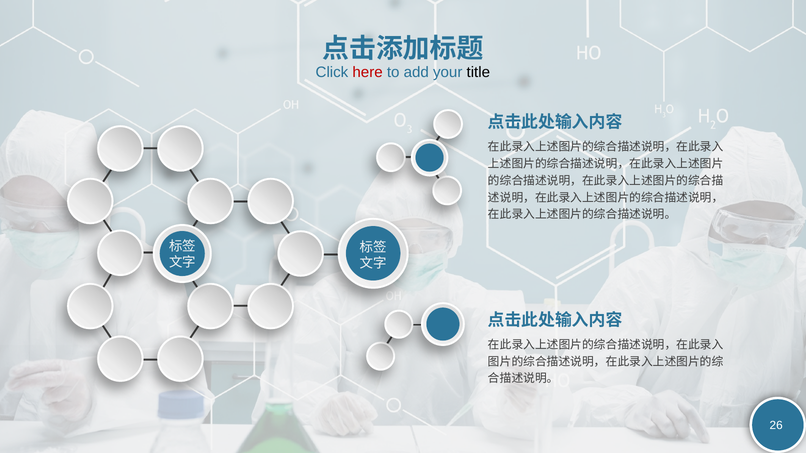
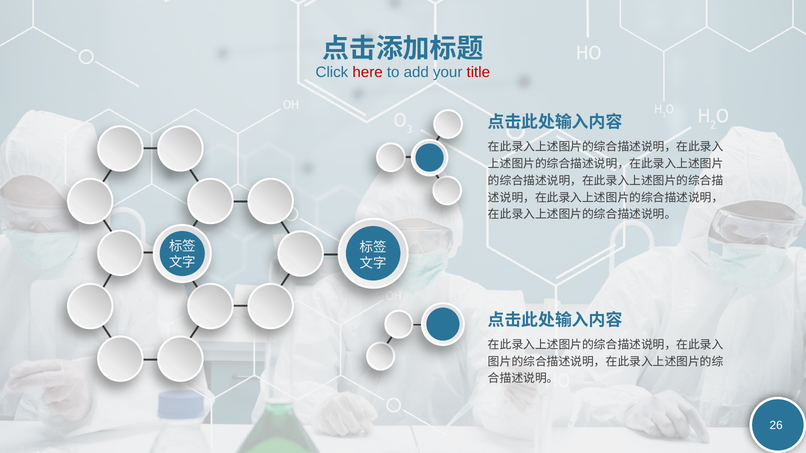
title colour: black -> red
